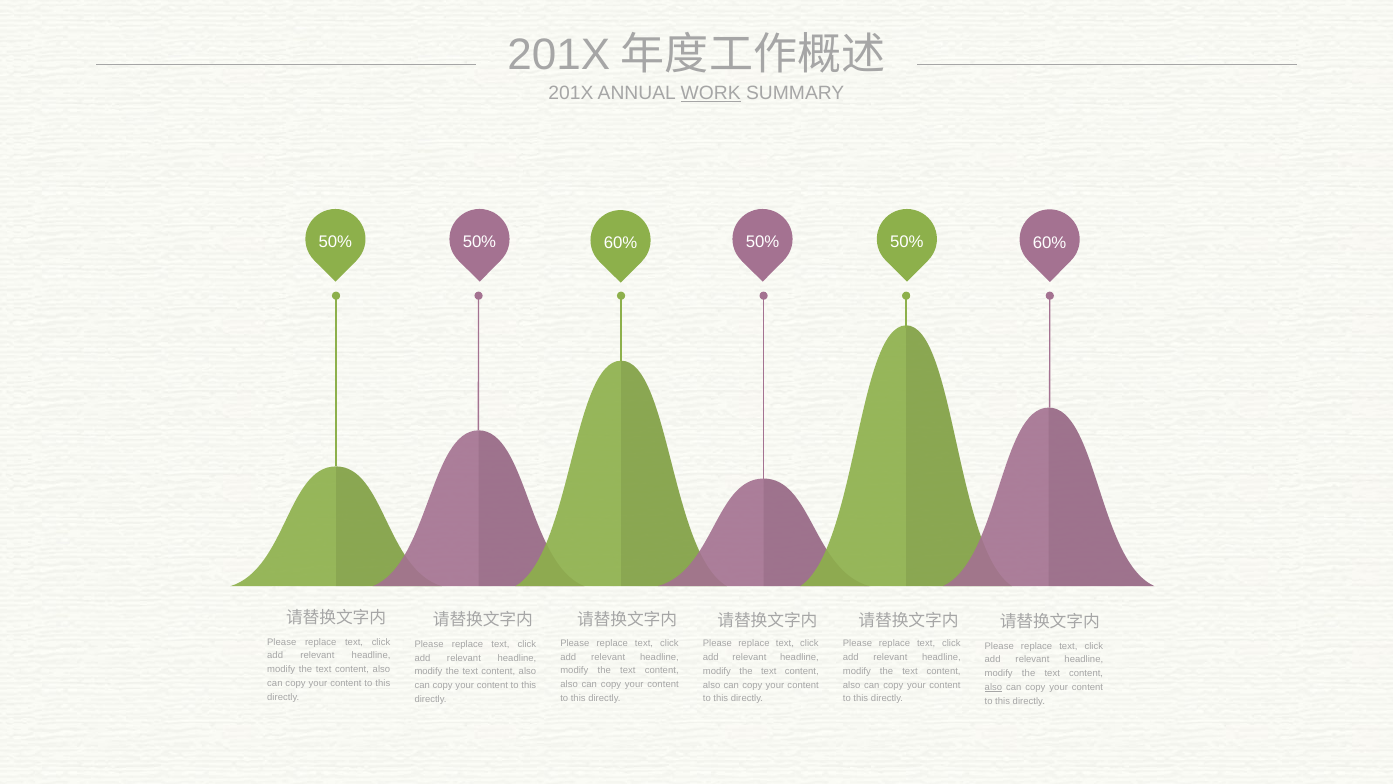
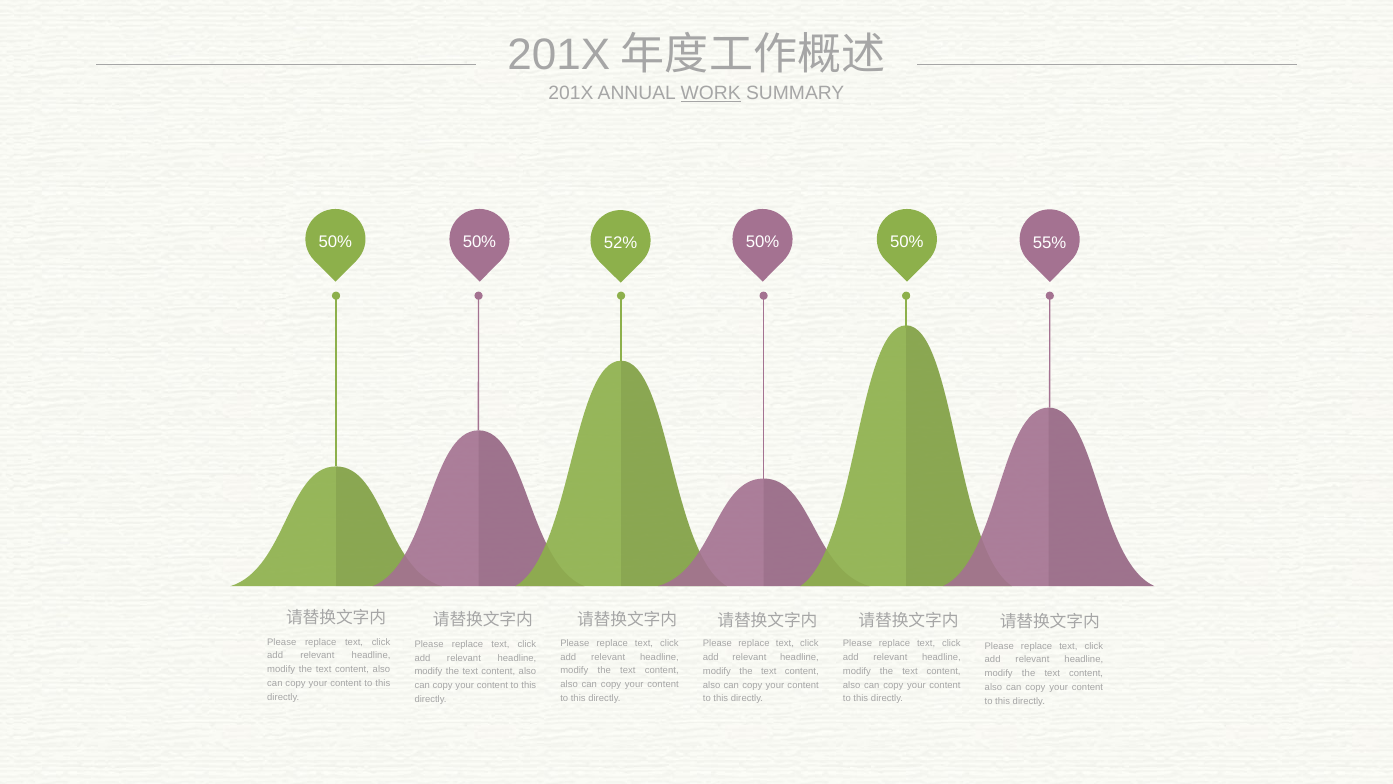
60% at (621, 243): 60% -> 52%
50% 50% 60%: 60% -> 55%
also at (993, 687) underline: present -> none
